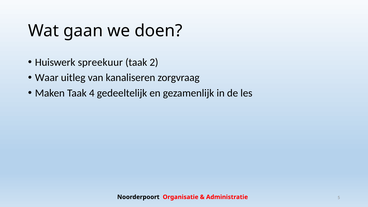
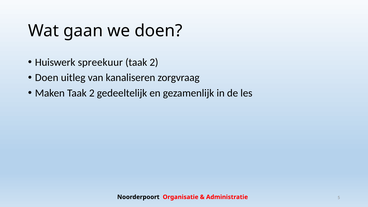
Waar at (47, 78): Waar -> Doen
Maken Taak 4: 4 -> 2
